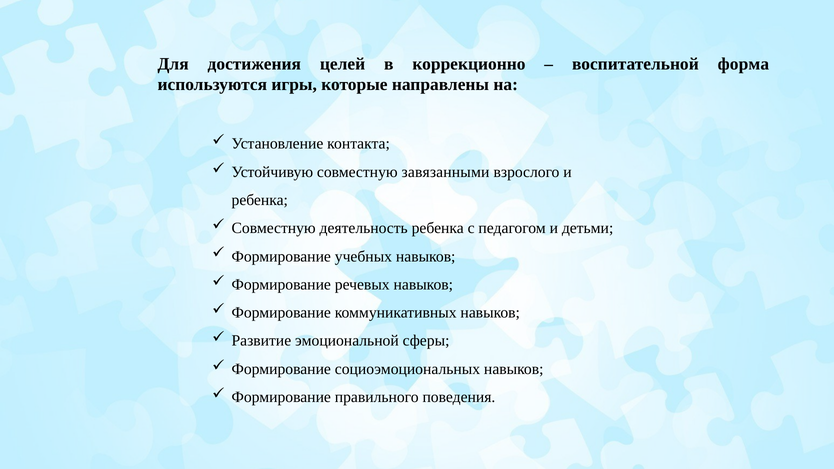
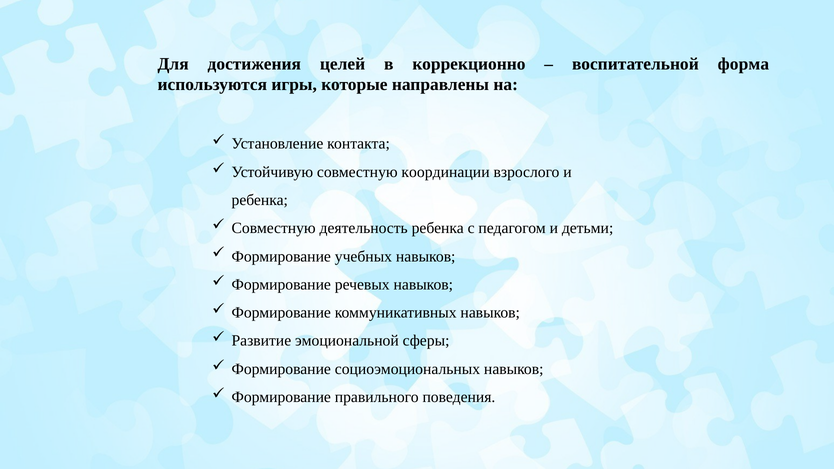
завязанными: завязанными -> координации
